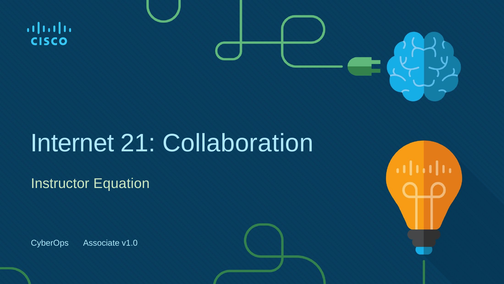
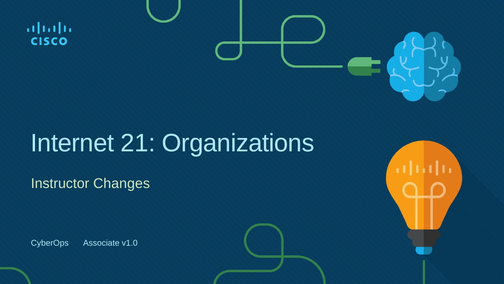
Collaboration: Collaboration -> Organizations
Equation: Equation -> Changes
